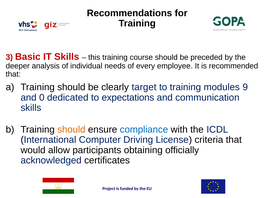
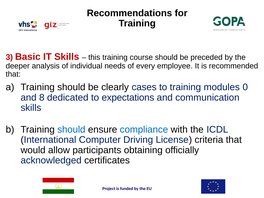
target: target -> cases
9: 9 -> 0
0: 0 -> 8
should at (71, 130) colour: orange -> blue
